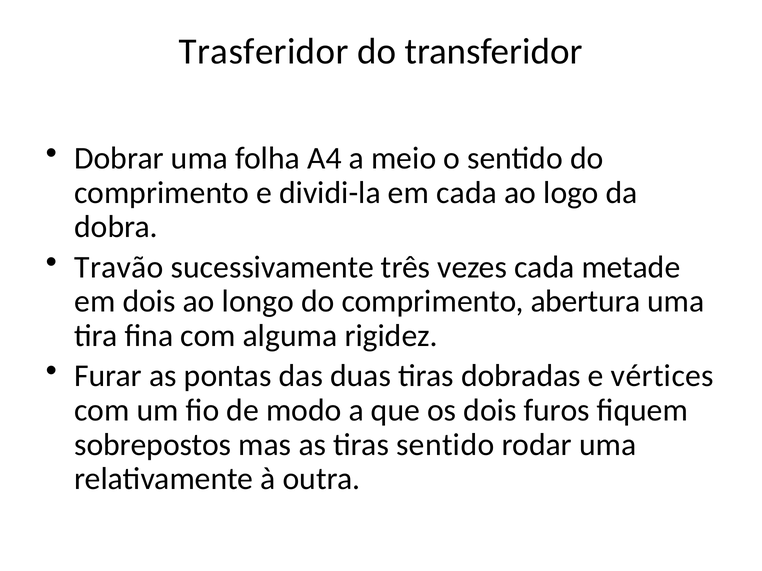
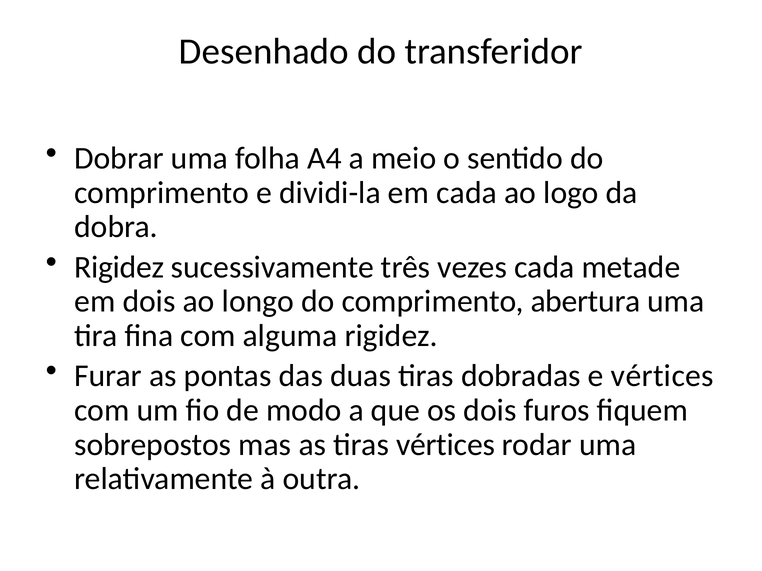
Trasferidor: Trasferidor -> Desenhado
Travão at (119, 267): Travão -> Rigidez
tiras sentido: sentido -> vértices
